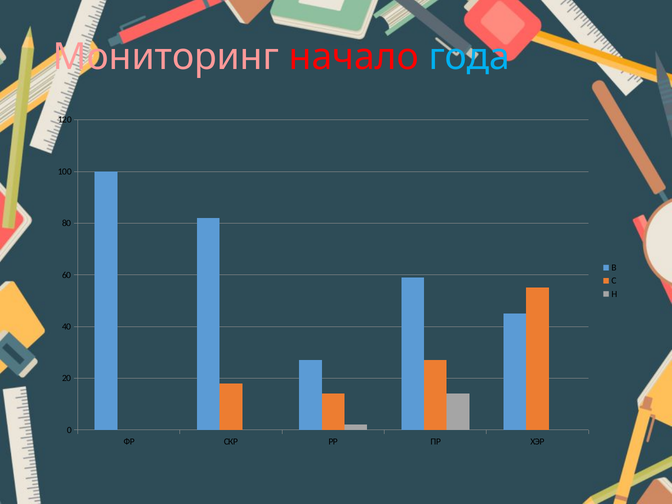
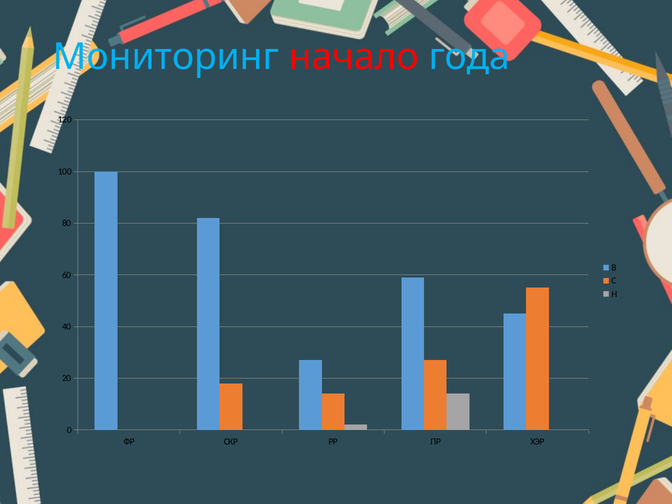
Мониторинг colour: pink -> light blue
